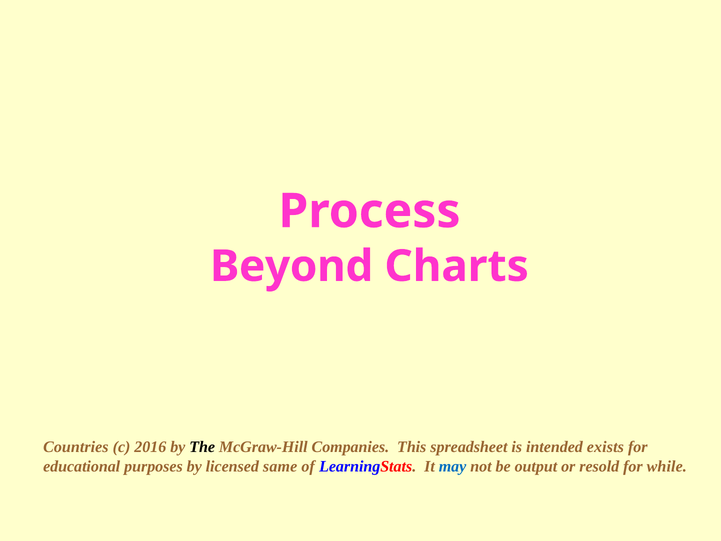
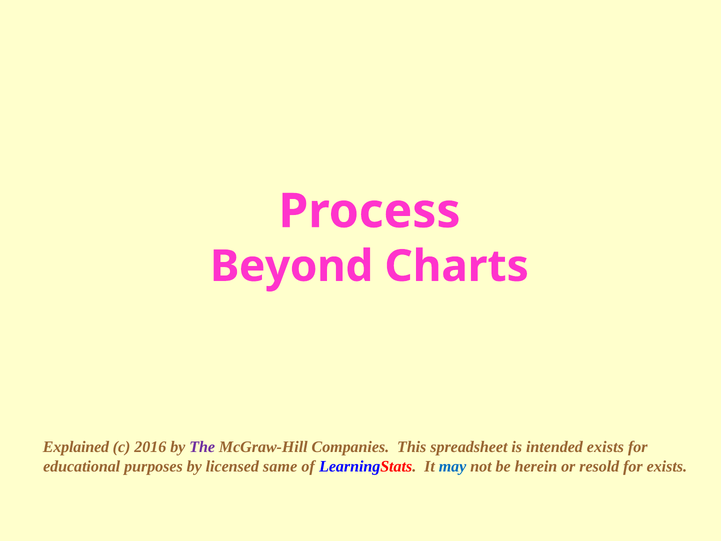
Countries: Countries -> Explained
The colour: black -> purple
output: output -> herein
for while: while -> exists
